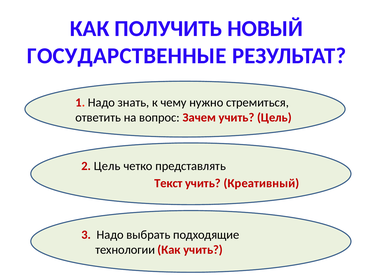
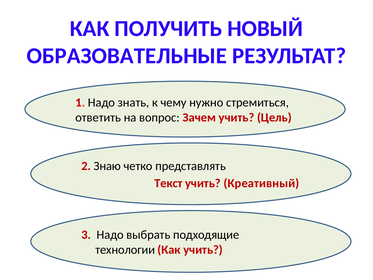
ГОСУДАРСТВЕННЫЕ: ГОСУДАРСТВЕННЫЕ -> ОБРАЗОВАТЕЛЬНЫЕ
2 Цель: Цель -> Знаю
